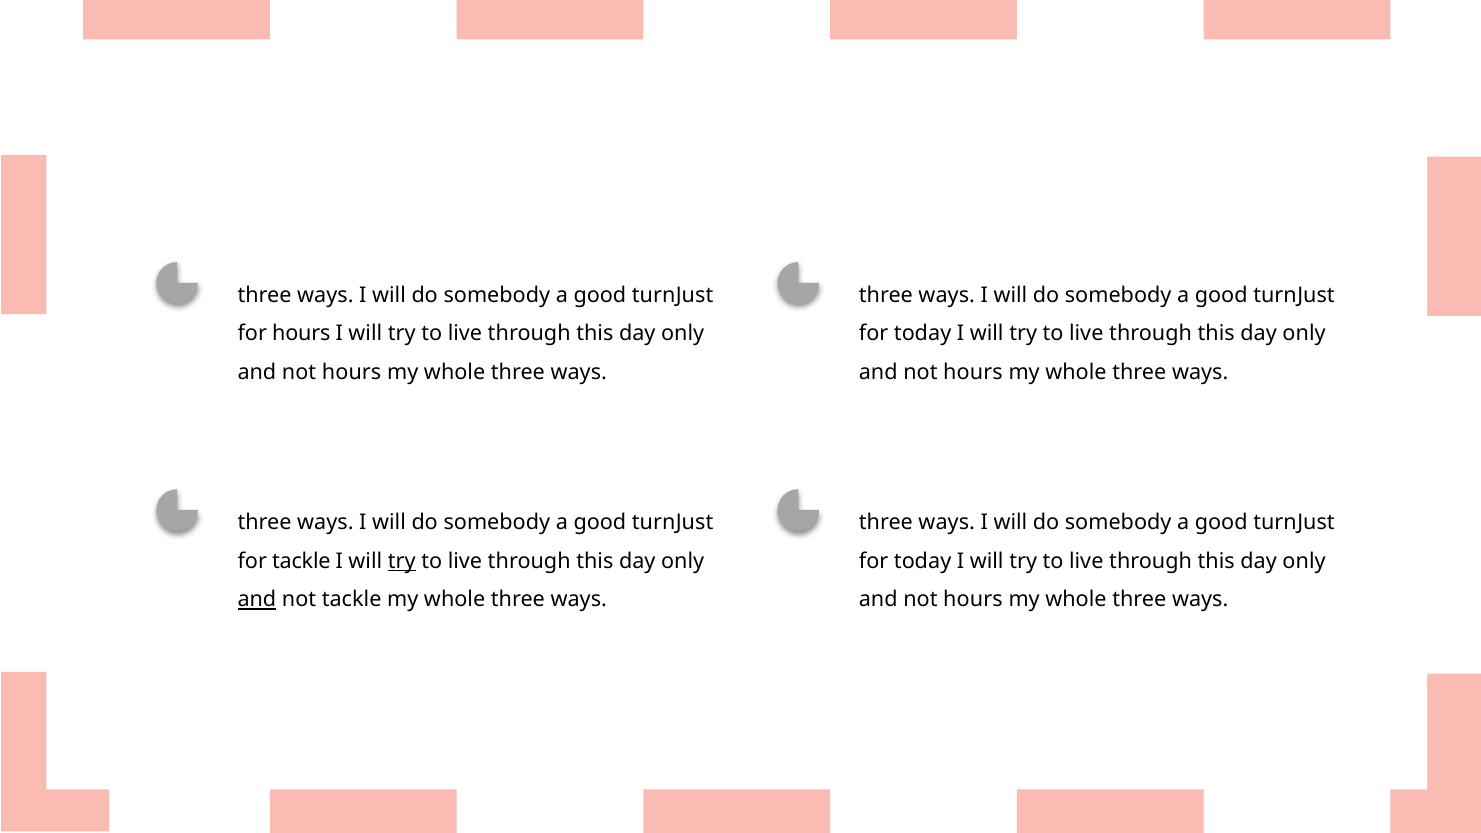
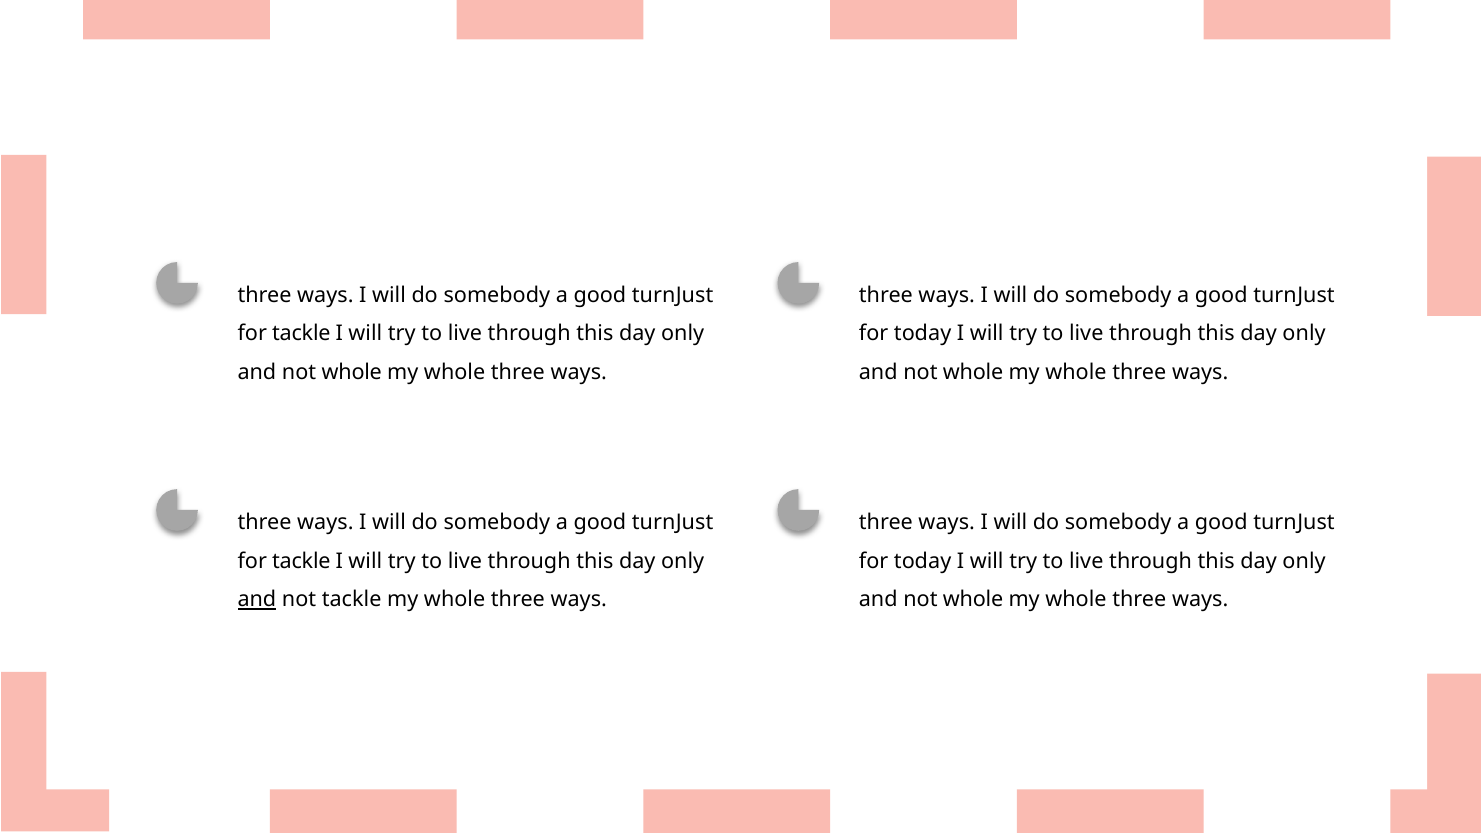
hours at (301, 334): hours -> tackle
hours at (352, 373): hours -> whole
hours at (973, 373): hours -> whole
try at (402, 561) underline: present -> none
hours at (973, 600): hours -> whole
